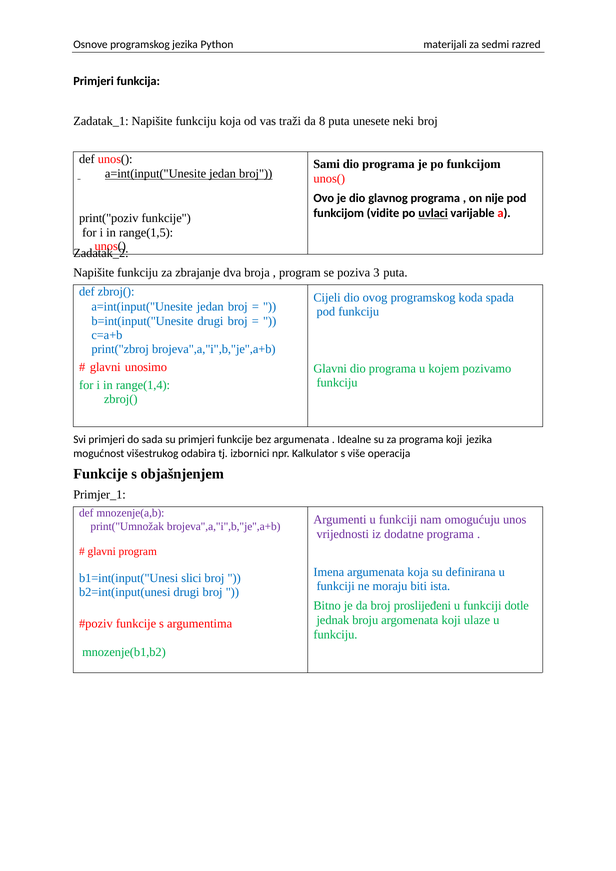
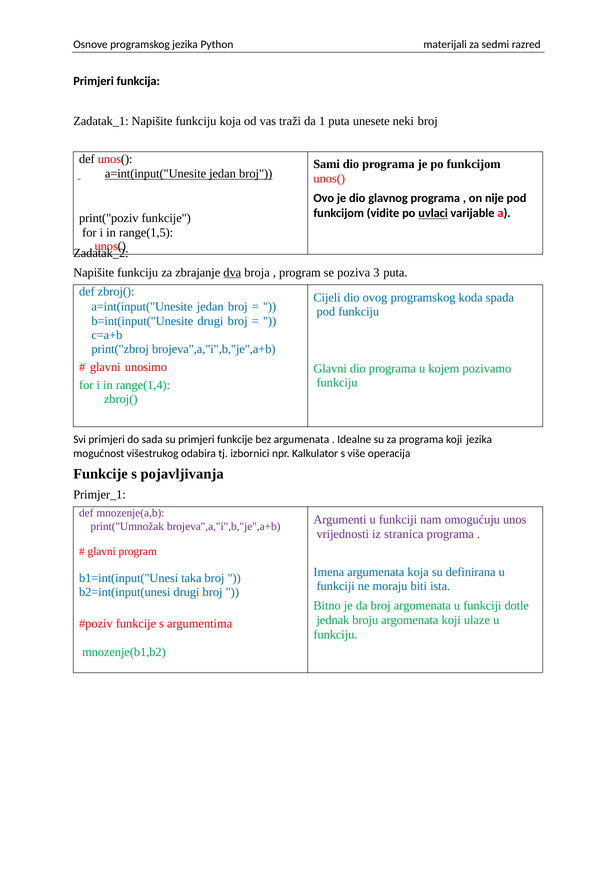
8: 8 -> 1
dva underline: none -> present
objašnjenjem: objašnjenjem -> pojavljivanja
dodatne: dodatne -> stranica
slici: slici -> taka
broj proslijeđeni: proslijeđeni -> argomenata
